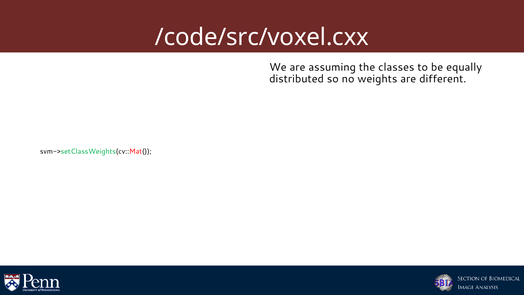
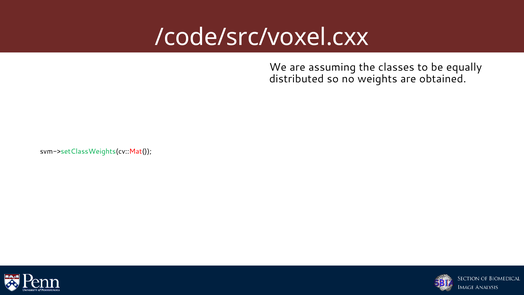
different: different -> obtained
